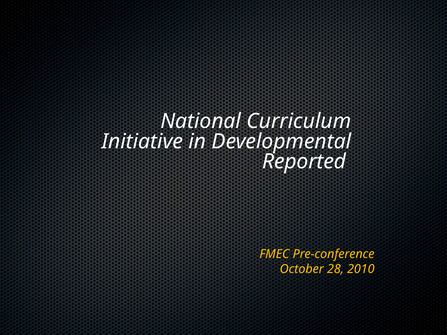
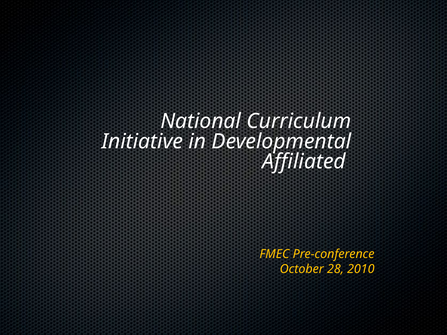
Reported: Reported -> Affiliated
